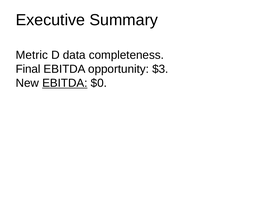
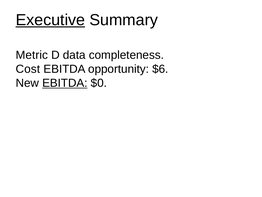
Executive underline: none -> present
Final: Final -> Cost
$3: $3 -> $6
